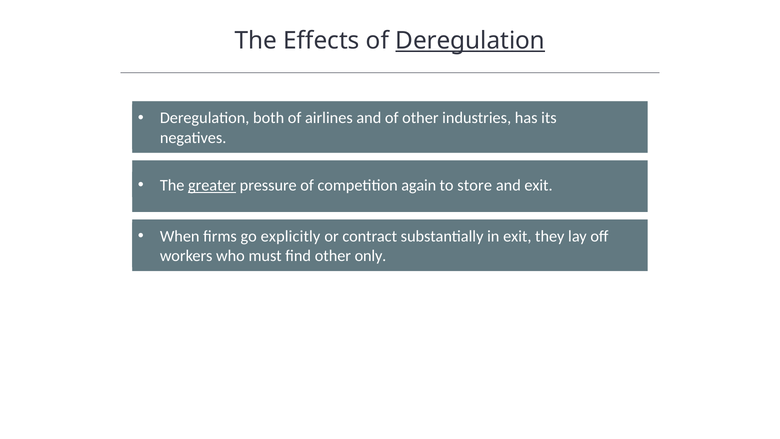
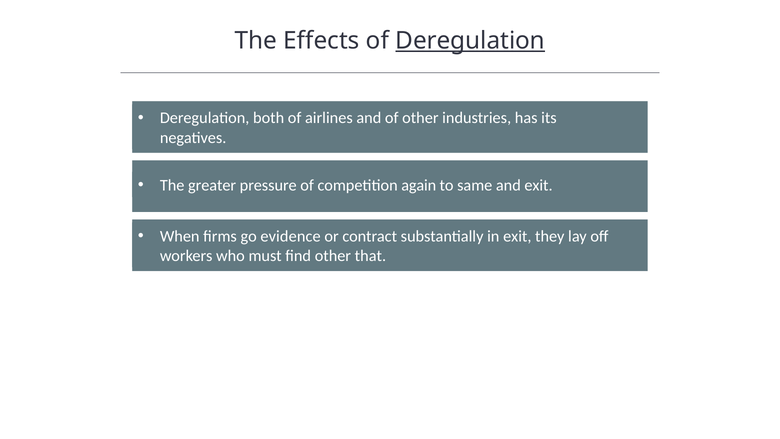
greater underline: present -> none
store: store -> same
explicitly: explicitly -> evidence
only: only -> that
